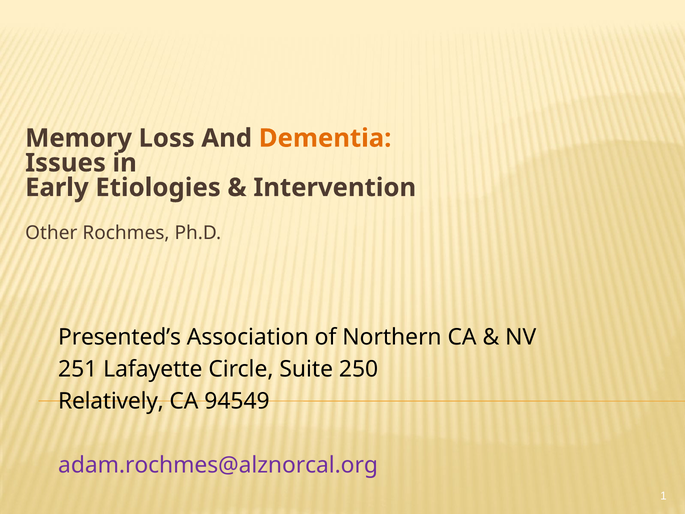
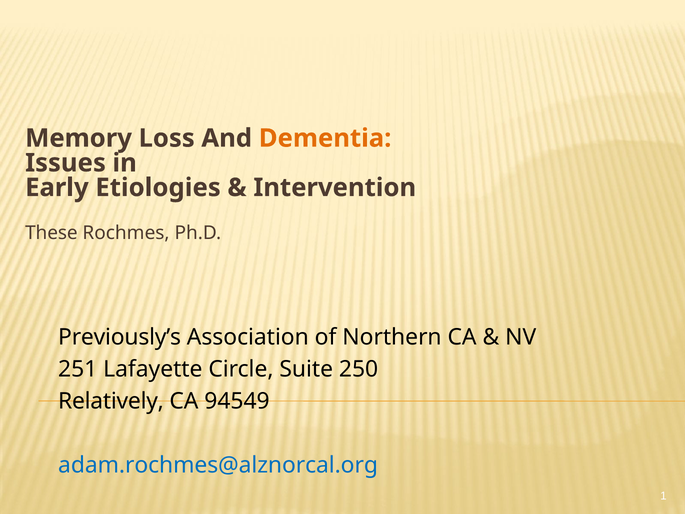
Other: Other -> These
Presented’s: Presented’s -> Previously’s
adam.rochmes@alznorcal.org colour: purple -> blue
